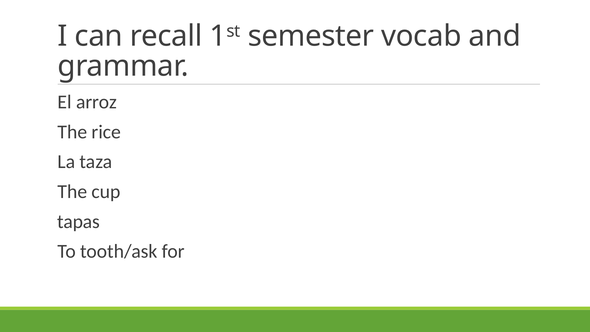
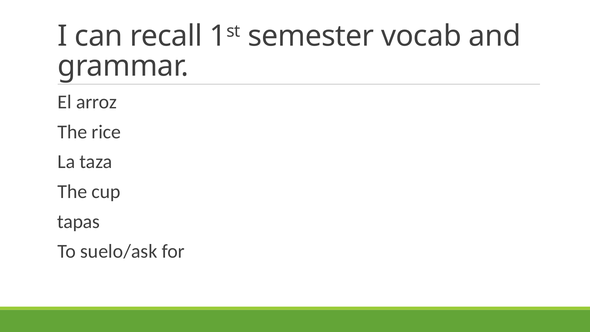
tooth/ask: tooth/ask -> suelo/ask
